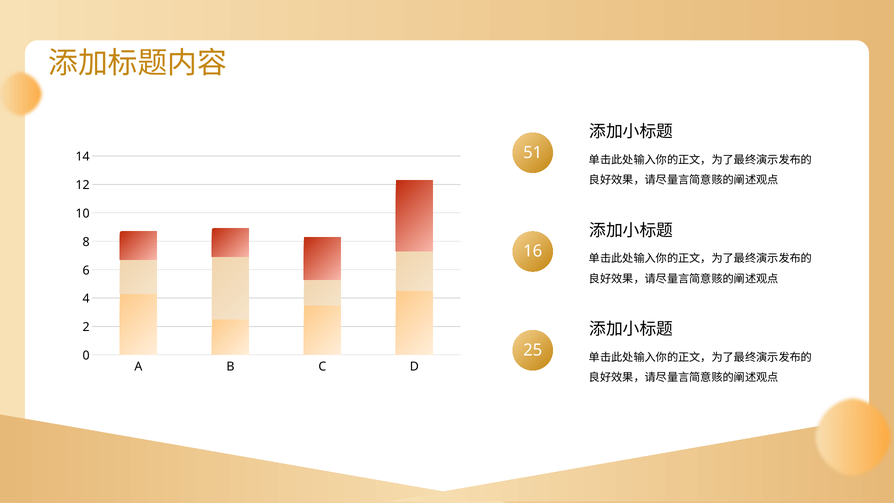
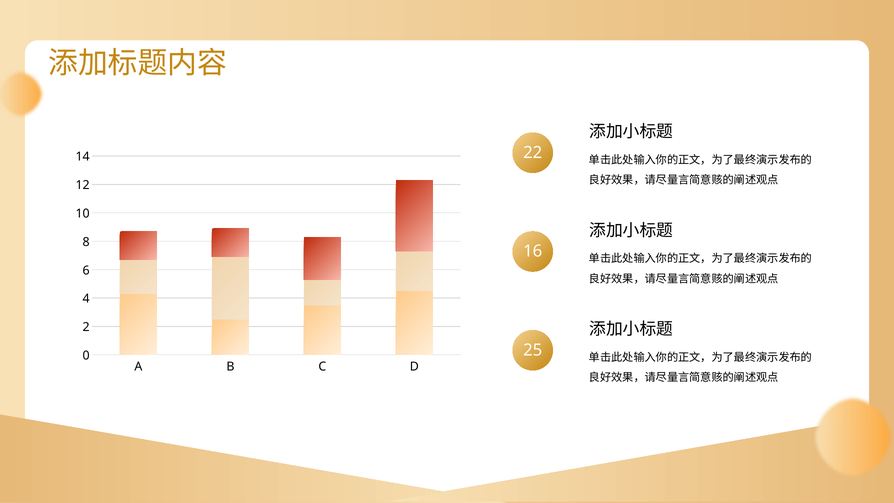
51: 51 -> 22
